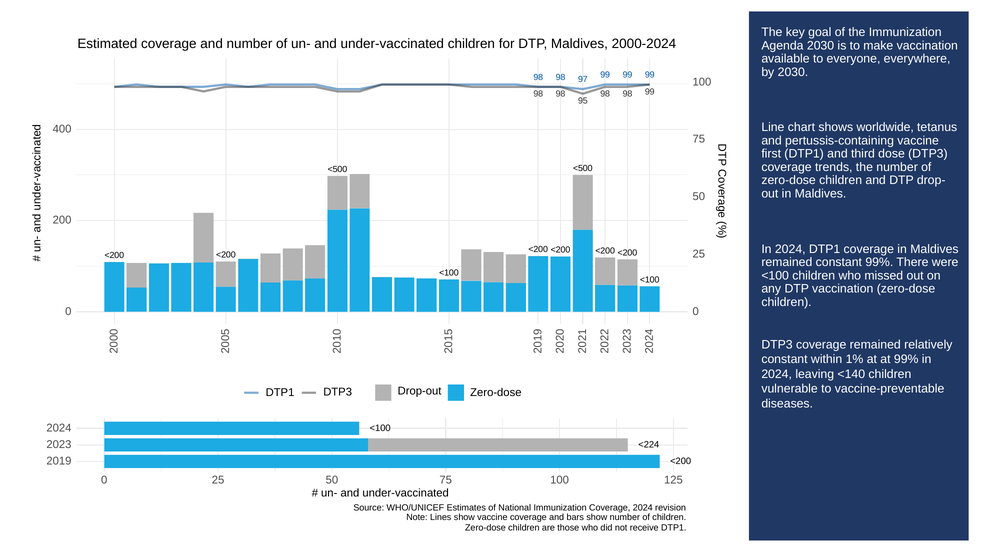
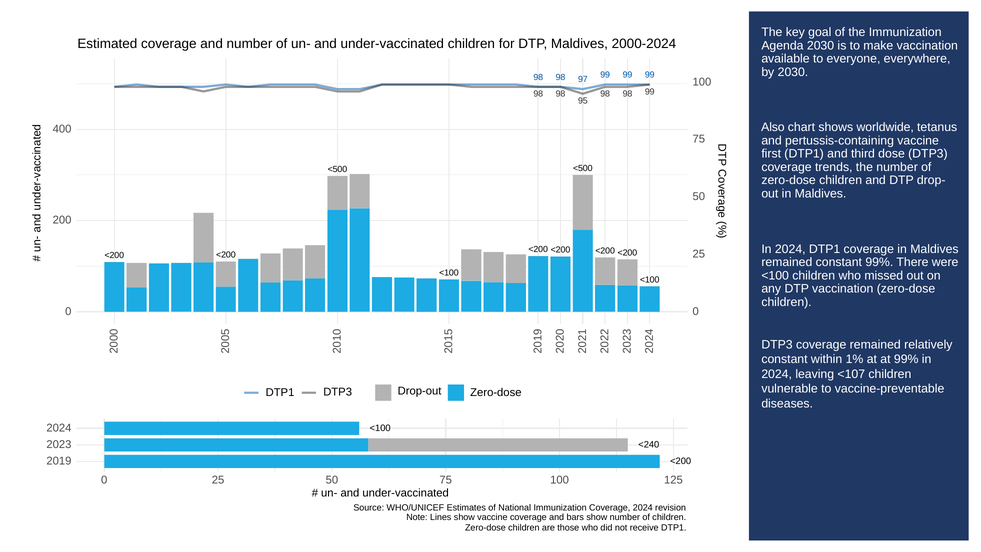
Line: Line -> Also
<140: <140 -> <107
<224: <224 -> <240
